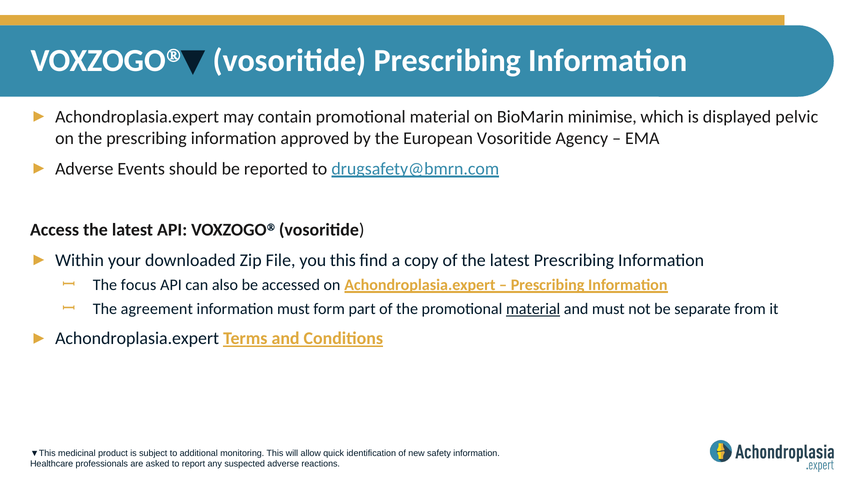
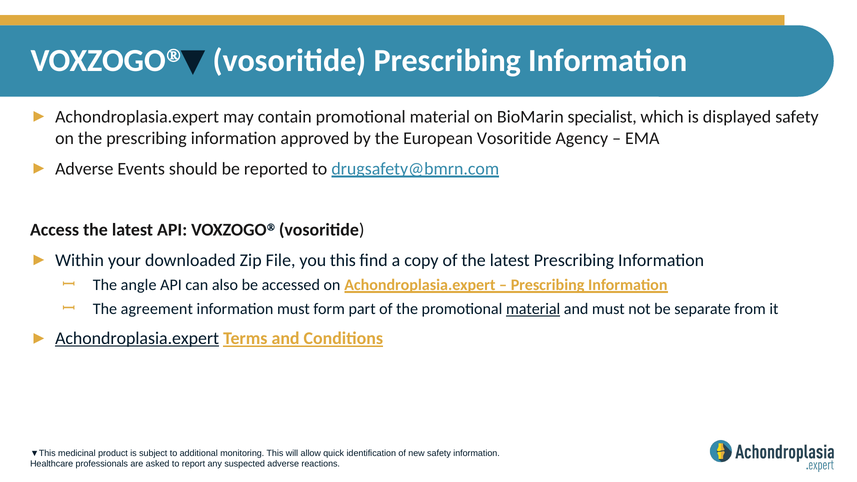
minimise: minimise -> specialist
displayed pelvic: pelvic -> safety
focus: focus -> angle
Achondroplasia.expert at (137, 339) underline: none -> present
